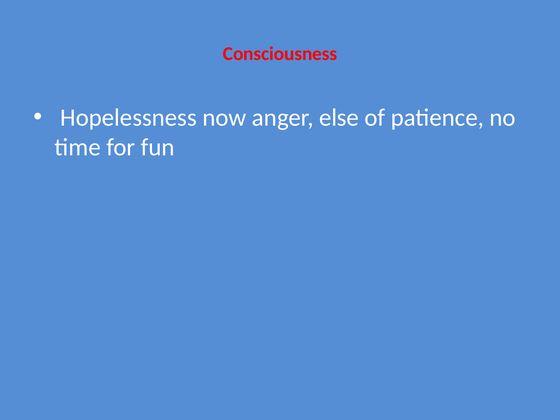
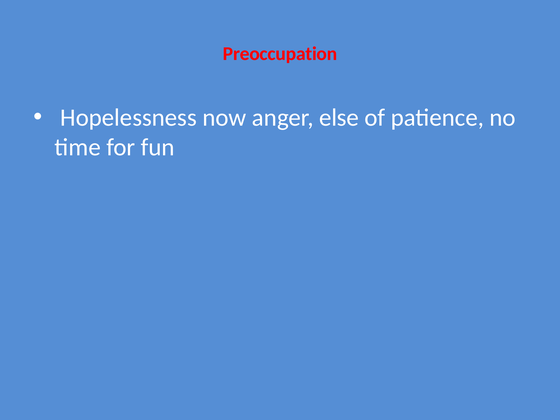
Consciousness: Consciousness -> Preoccupation
